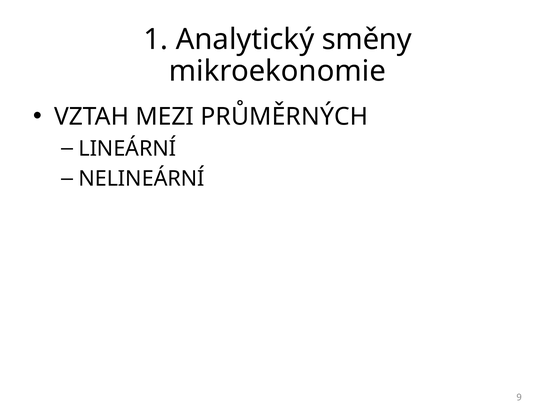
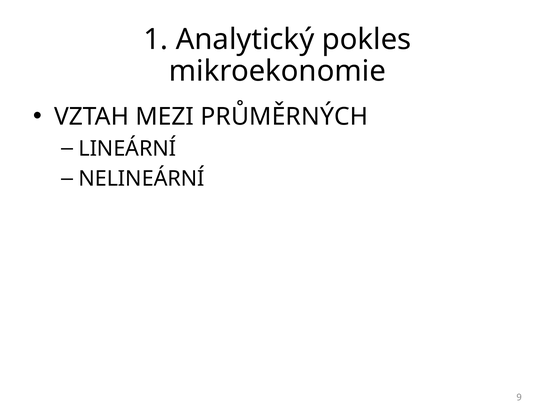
směny: směny -> pokles
